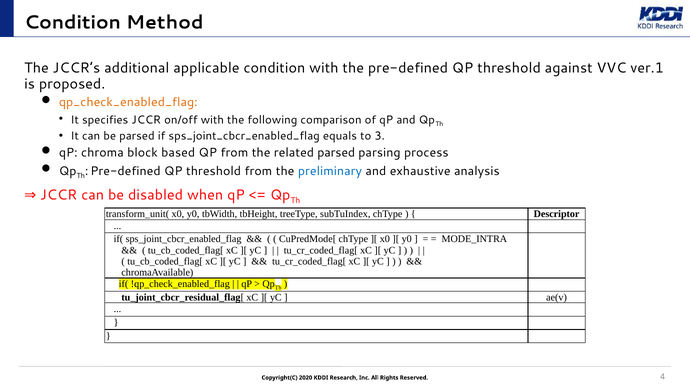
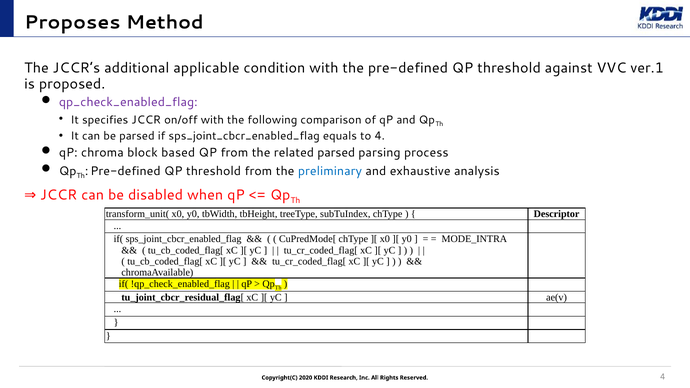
Condition at (73, 23): Condition -> Proposes
qp_check_enabled_flag colour: orange -> purple
to 3: 3 -> 4
